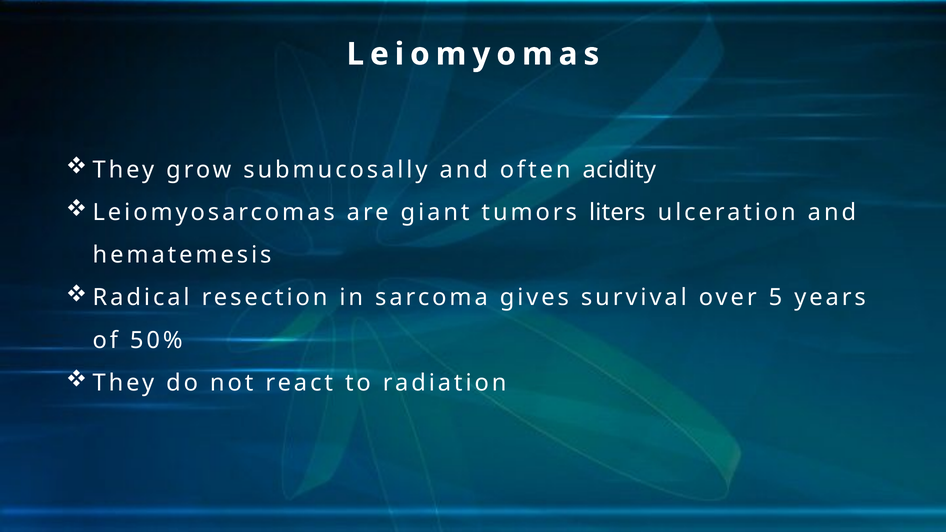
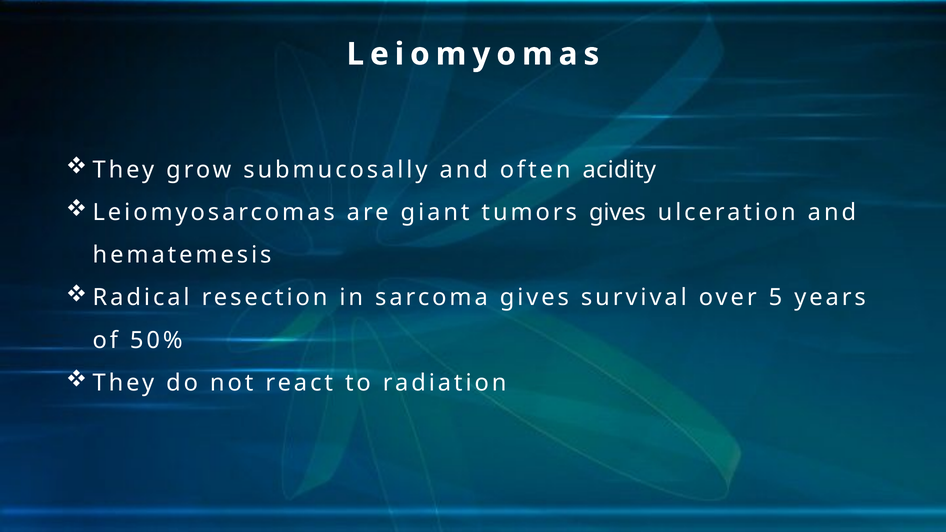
tumors liters: liters -> gives
